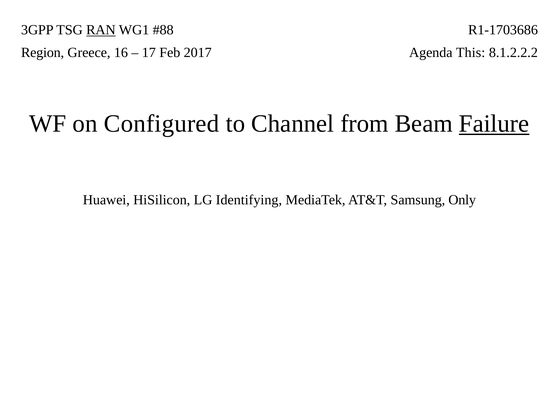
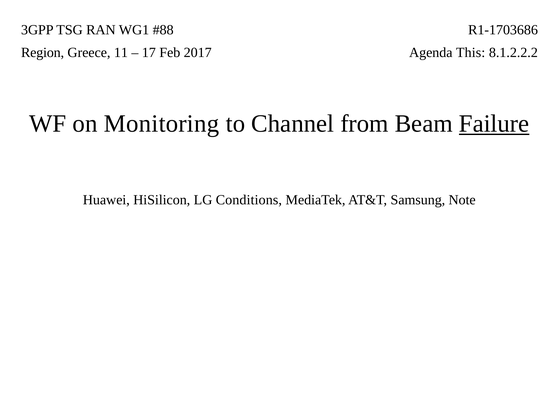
RAN underline: present -> none
16: 16 -> 11
Configured: Configured -> Monitoring
Identifying: Identifying -> Conditions
Only: Only -> Note
